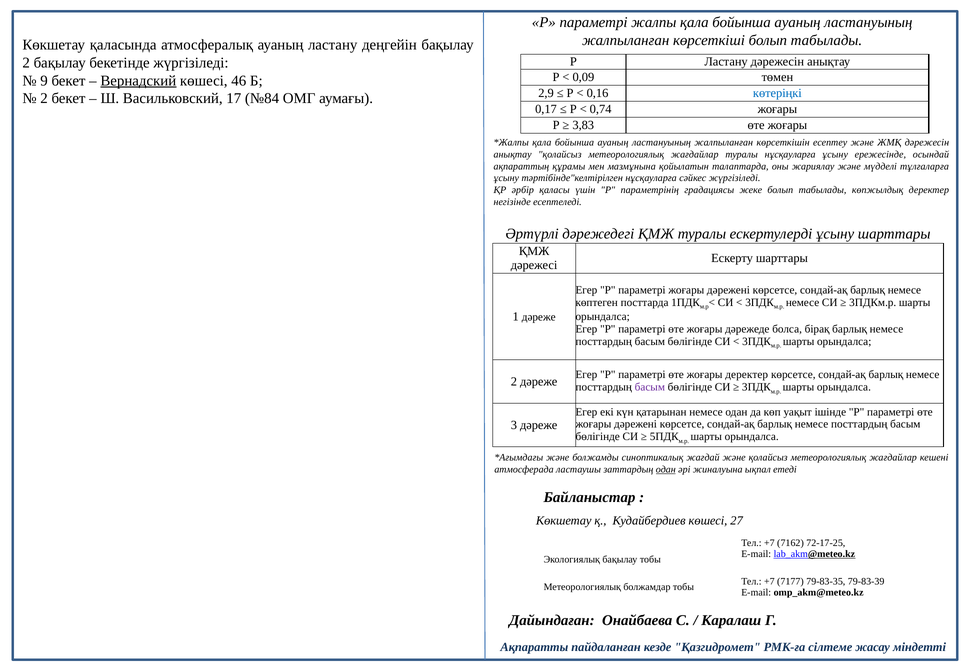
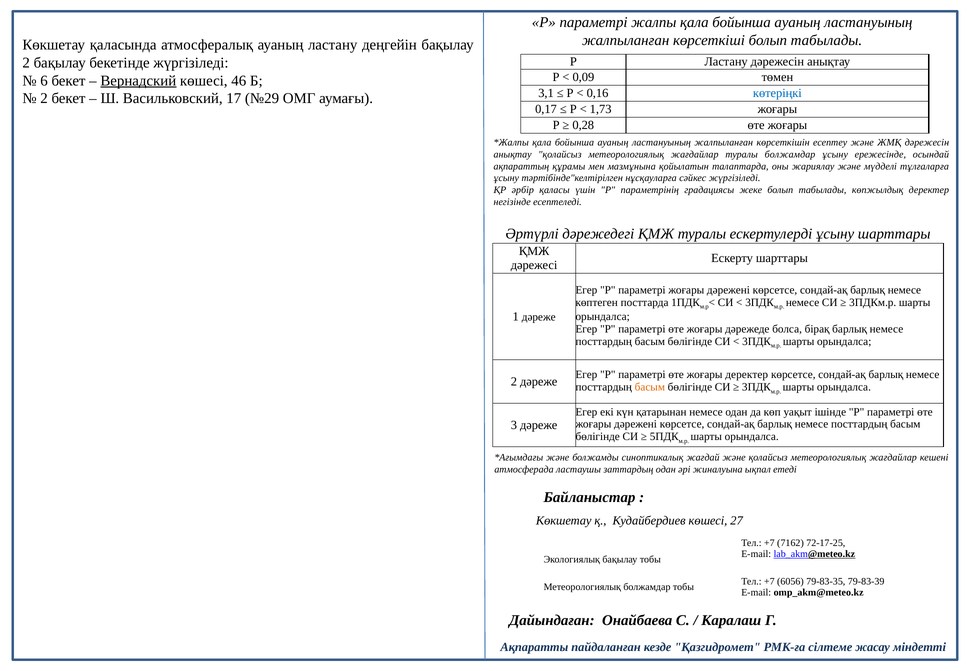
9: 9 -> 6
2,9: 2,9 -> 3,1
№84: №84 -> №29
0,74: 0,74 -> 1,73
3,83: 3,83 -> 0,28
туралы нұсқауларға: нұсқауларға -> болжамдар
басым at (650, 387) colour: purple -> orange
одан at (666, 470) underline: present -> none
7177: 7177 -> 6056
